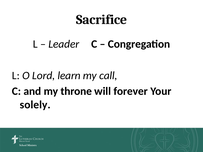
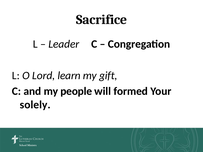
call: call -> gift
throne: throne -> people
forever: forever -> formed
